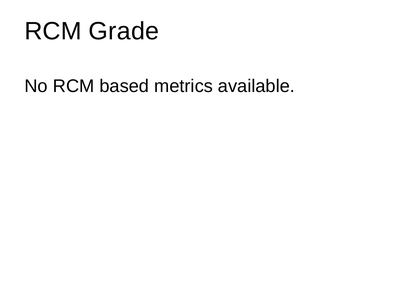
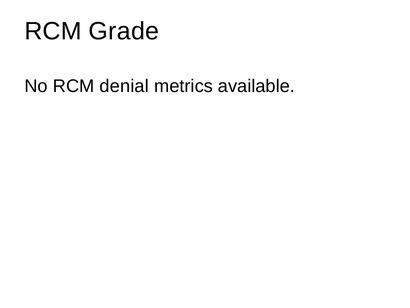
based: based -> denial
